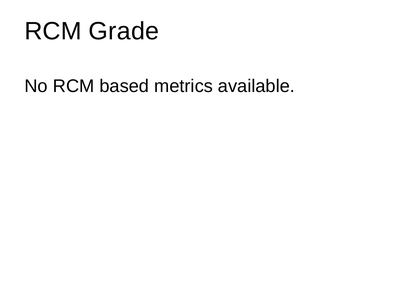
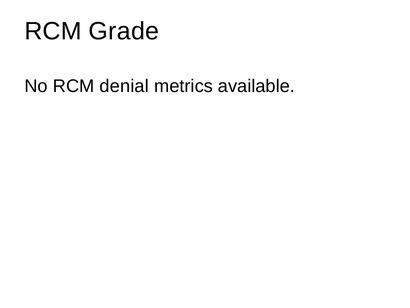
based: based -> denial
